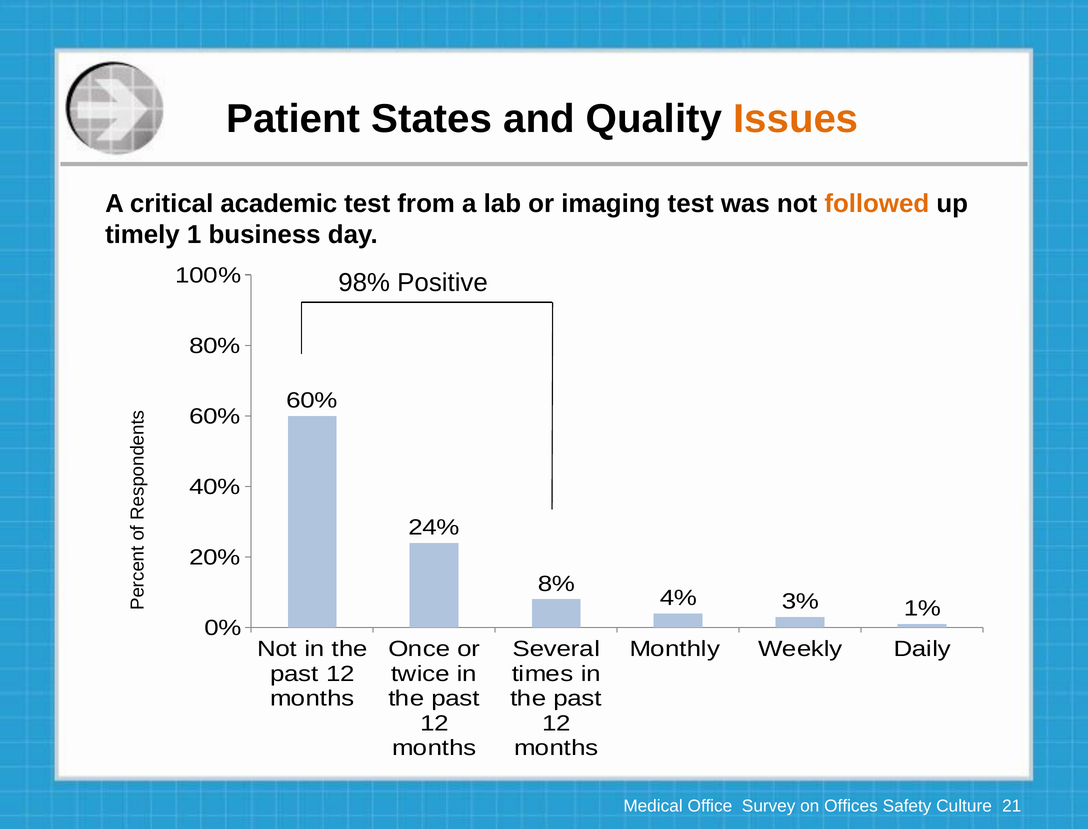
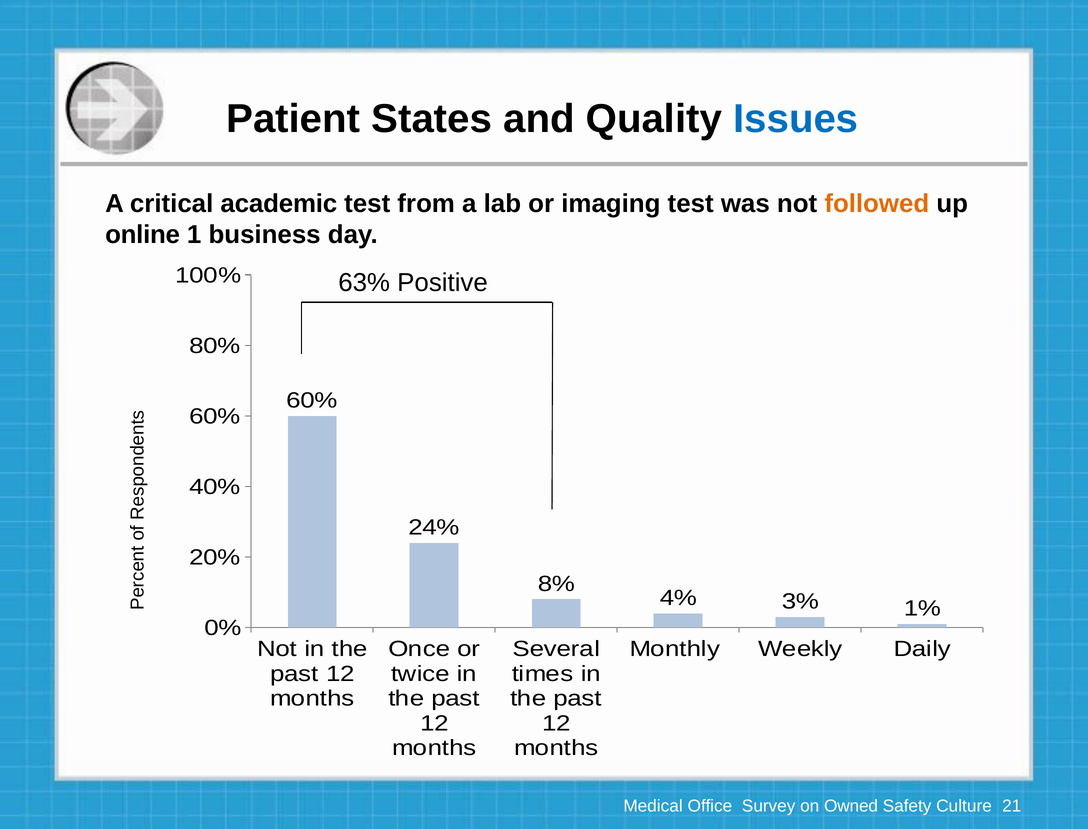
Issues colour: orange -> blue
timely: timely -> online
98%: 98% -> 63%
Offices: Offices -> Owned
